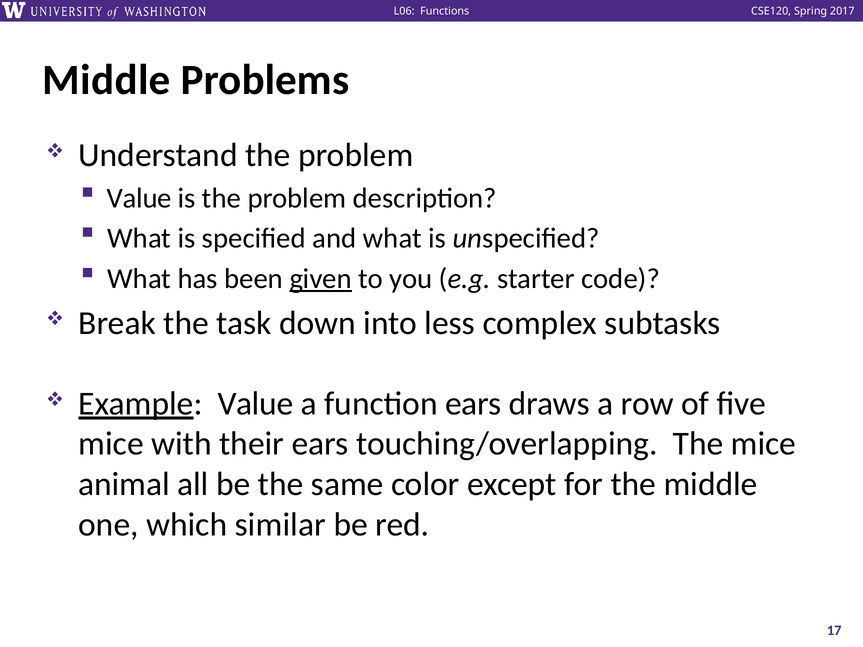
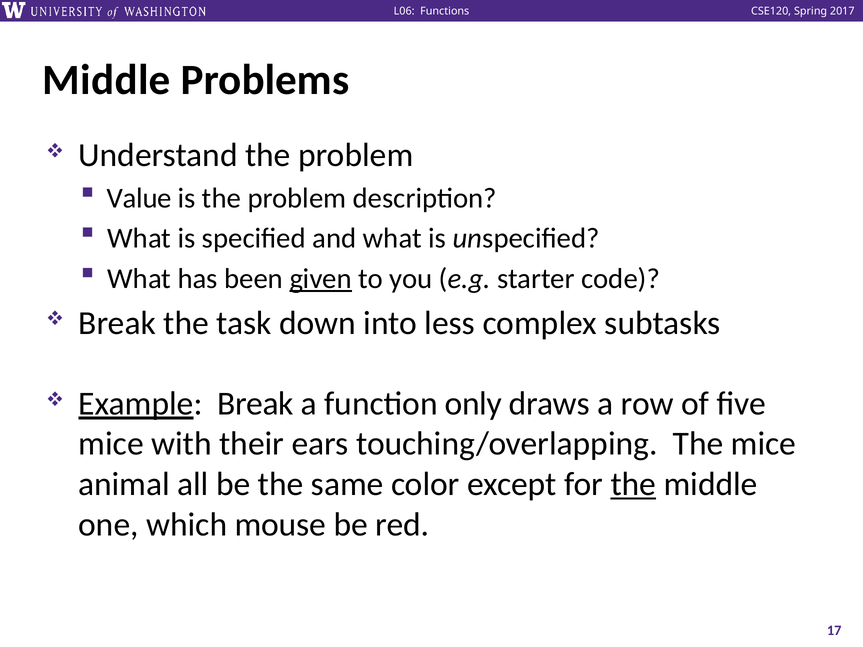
Example Value: Value -> Break
function ears: ears -> only
the at (633, 484) underline: none -> present
similar: similar -> mouse
